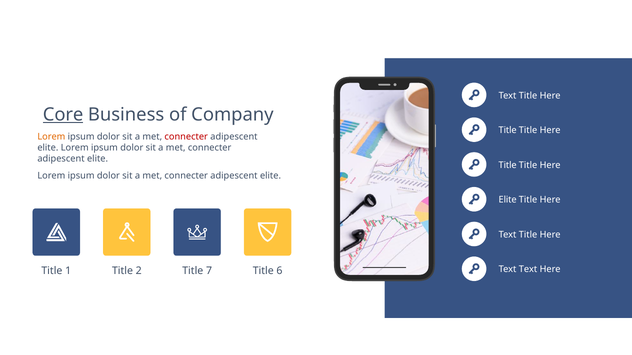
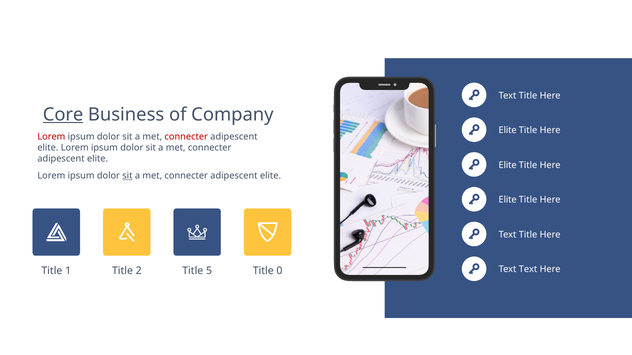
Title at (508, 131): Title -> Elite
Lorem at (51, 137) colour: orange -> red
Title at (508, 165): Title -> Elite
sit at (127, 176) underline: none -> present
7: 7 -> 5
6: 6 -> 0
